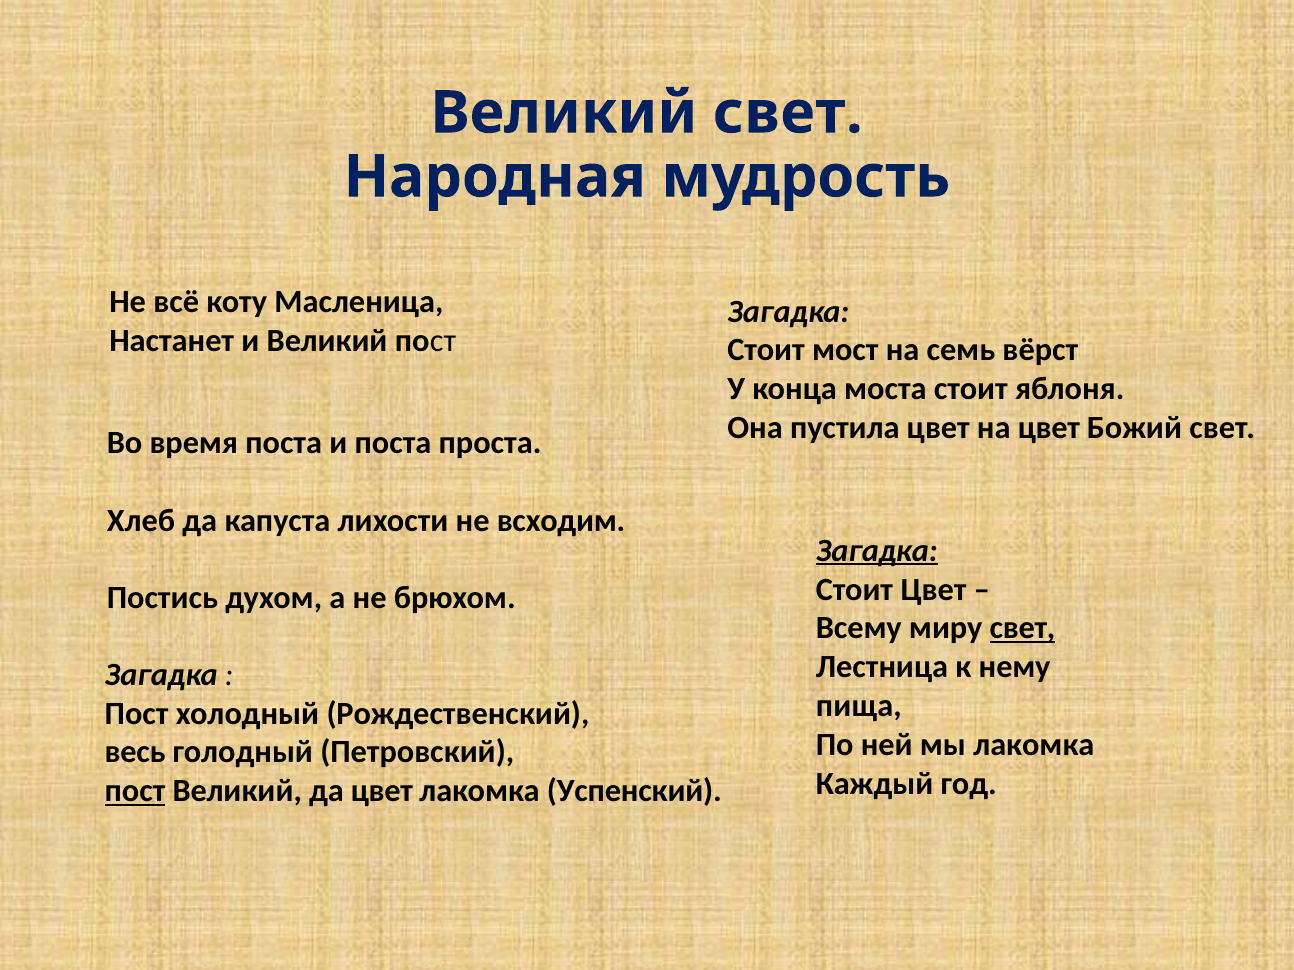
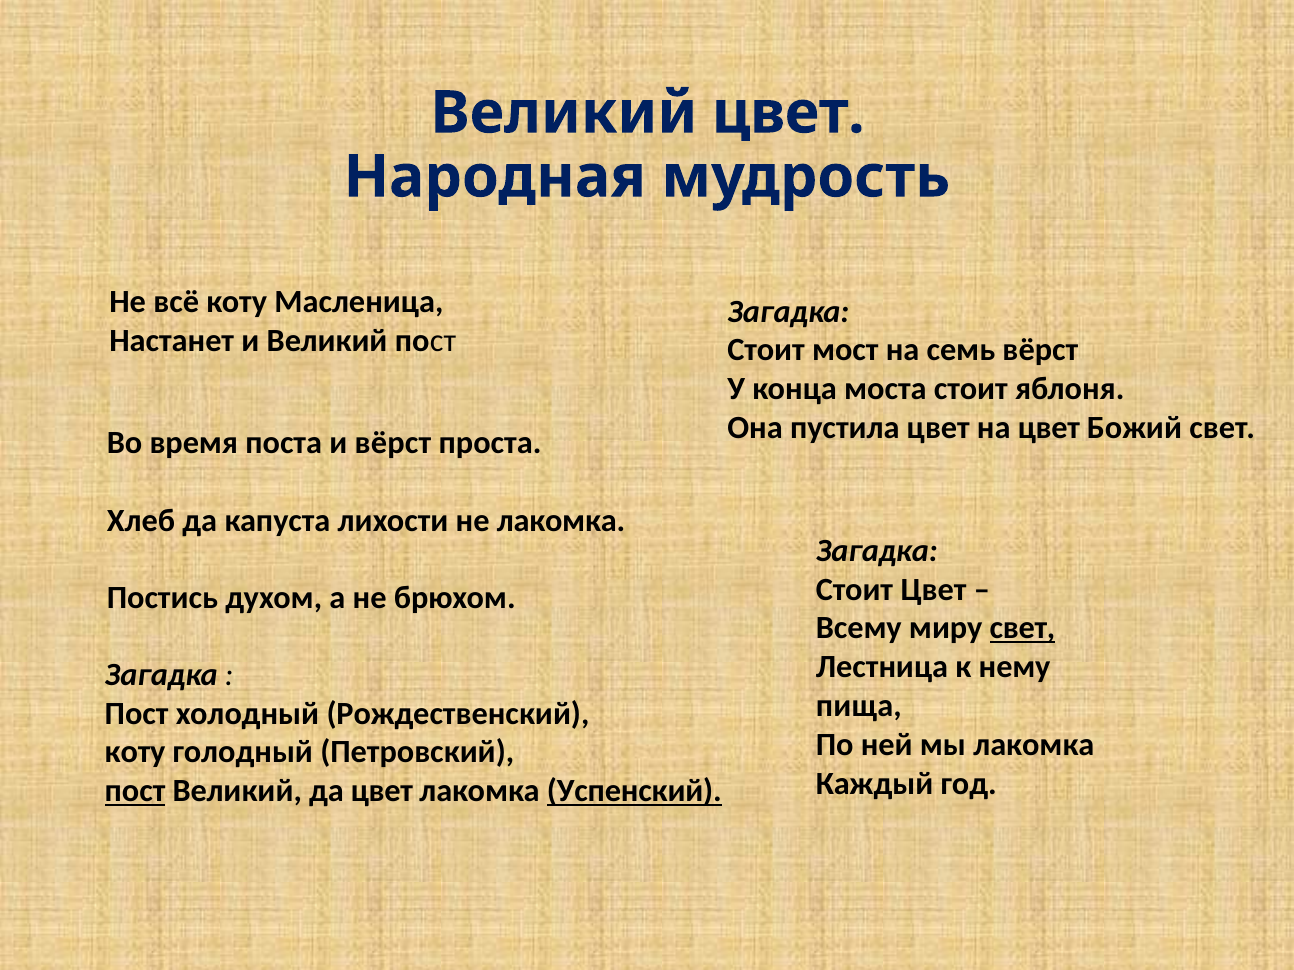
Великий свет: свет -> цвет
и поста: поста -> вёрст
не всходим: всходим -> лакомка
Загадка at (877, 551) underline: present -> none
весь at (135, 753): весь -> коту
Успенский underline: none -> present
